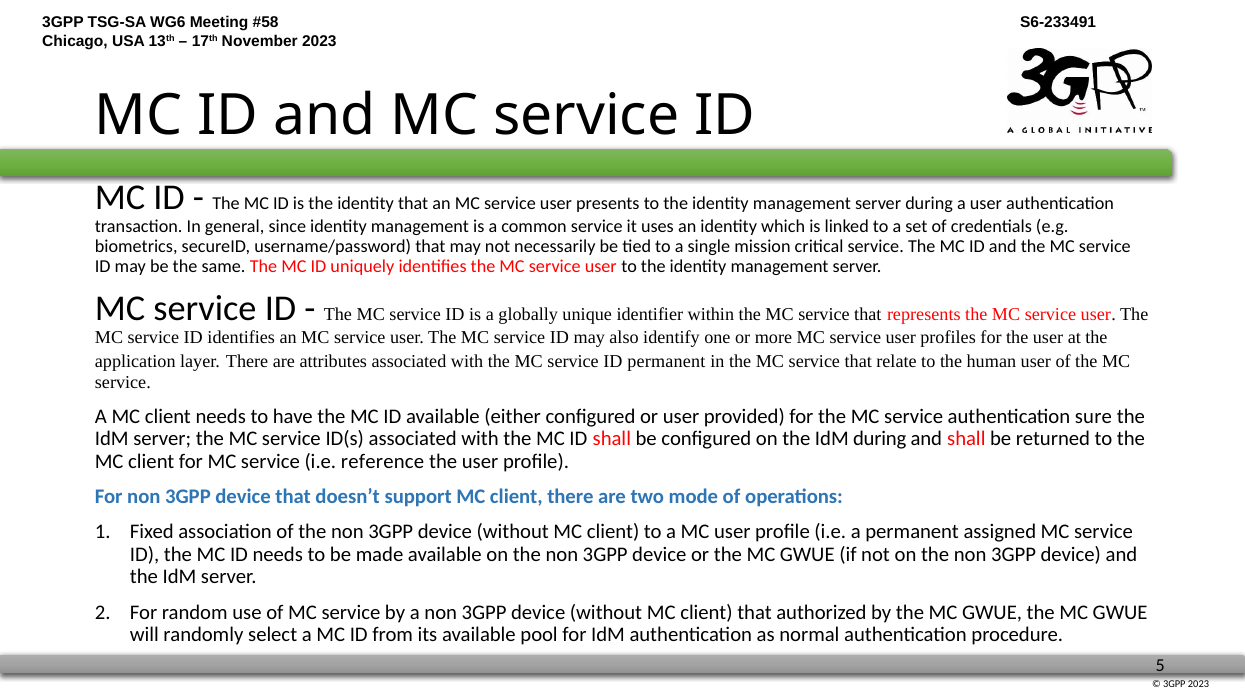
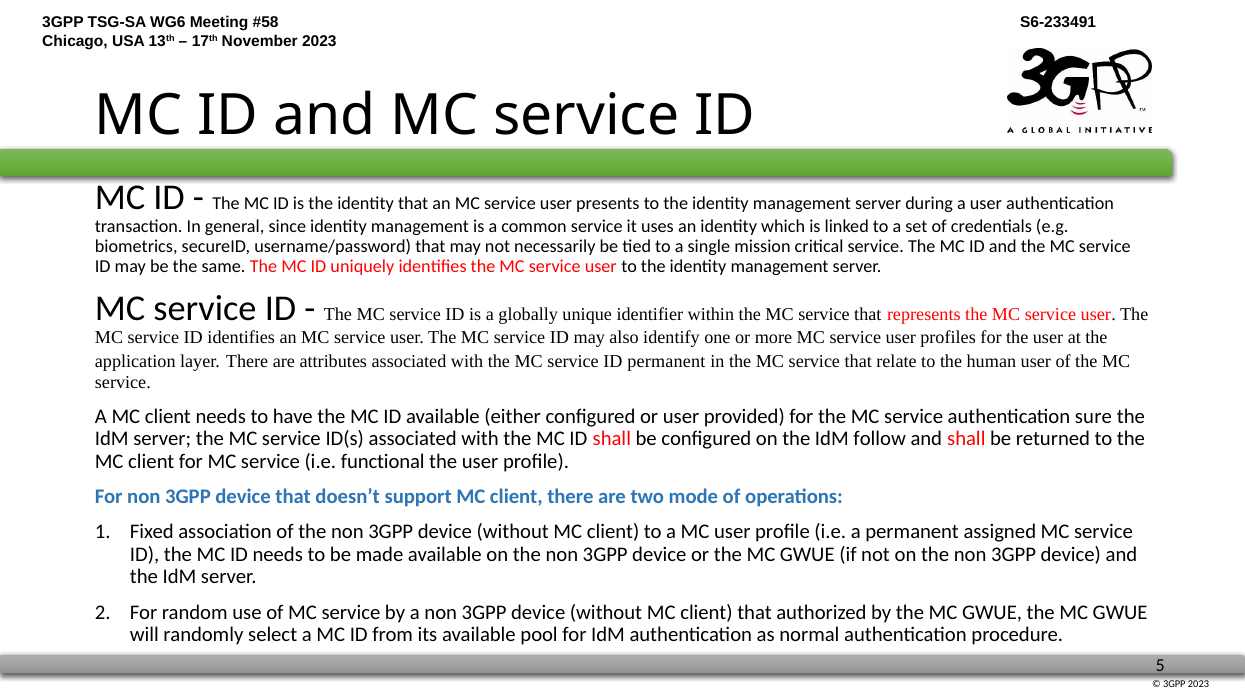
IdM during: during -> follow
reference: reference -> functional
